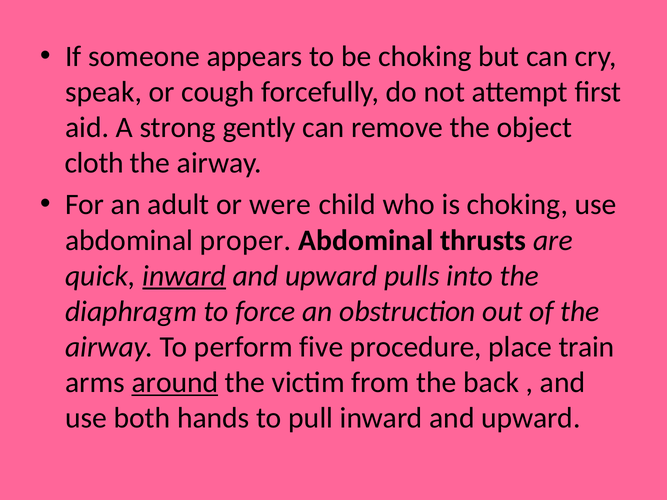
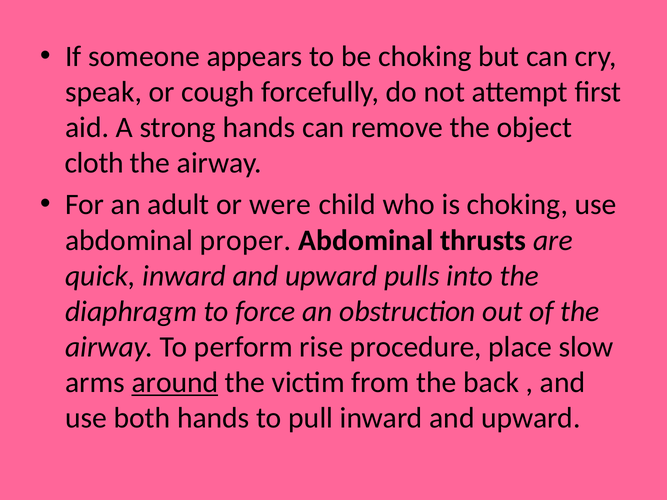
strong gently: gently -> hands
inward at (184, 276) underline: present -> none
five: five -> rise
train: train -> slow
